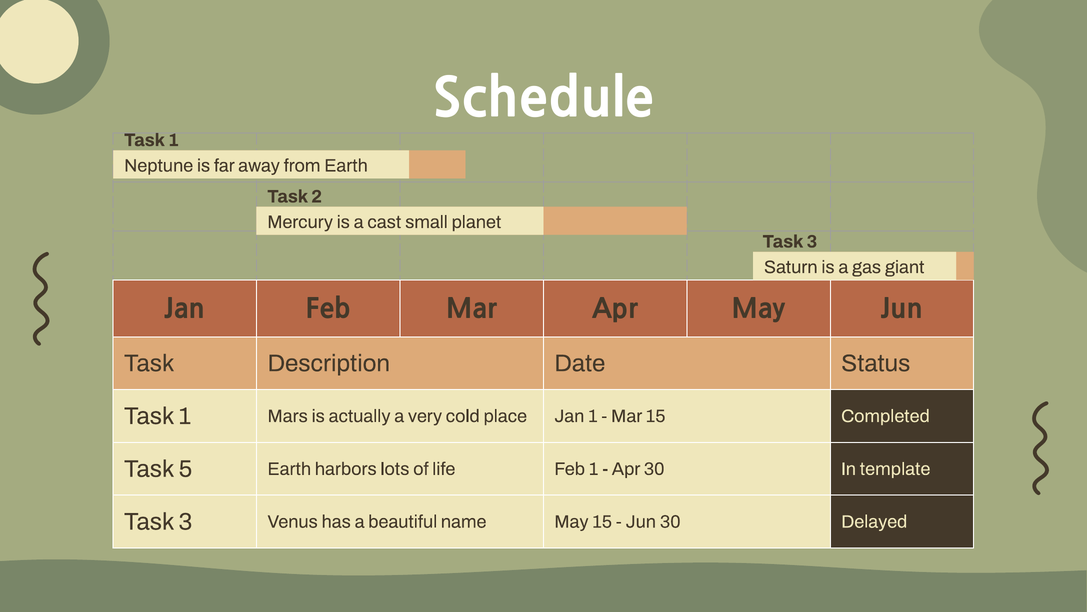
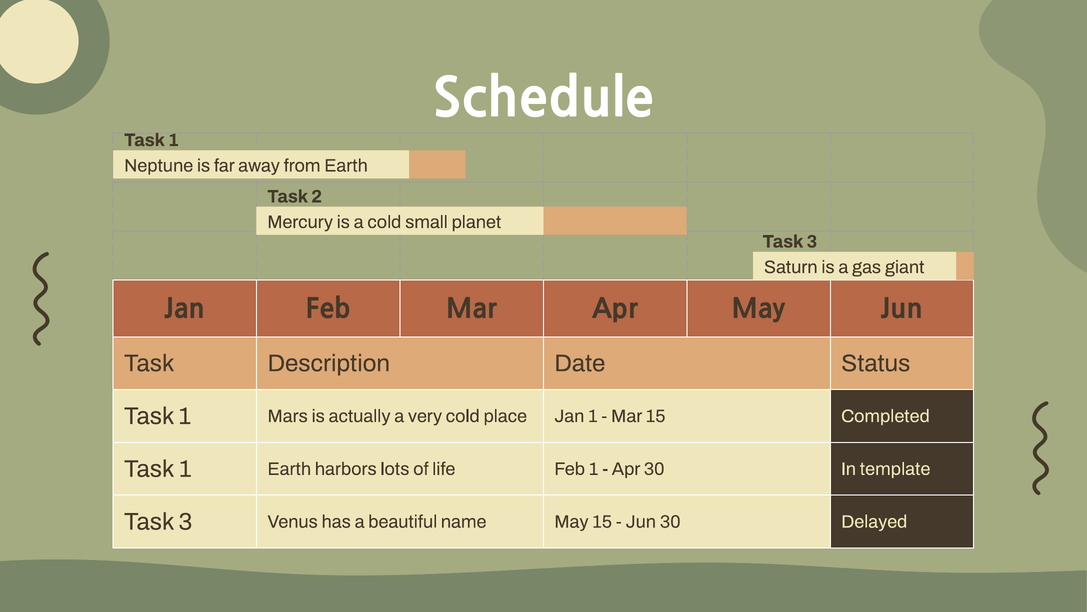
a cast: cast -> cold
5 at (185, 468): 5 -> 1
